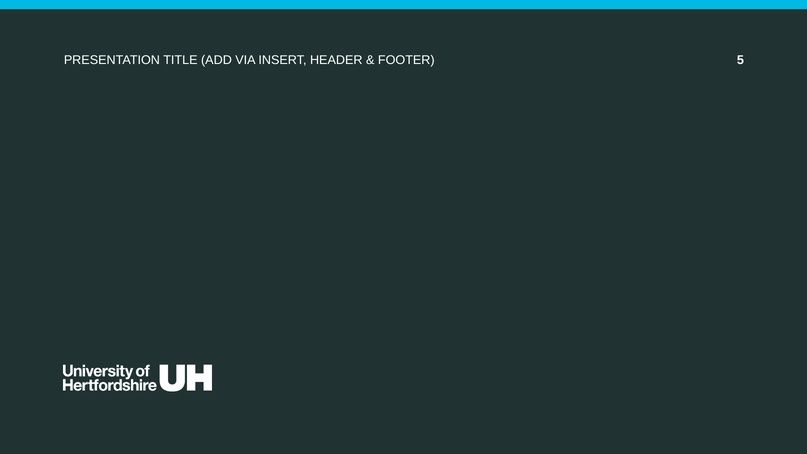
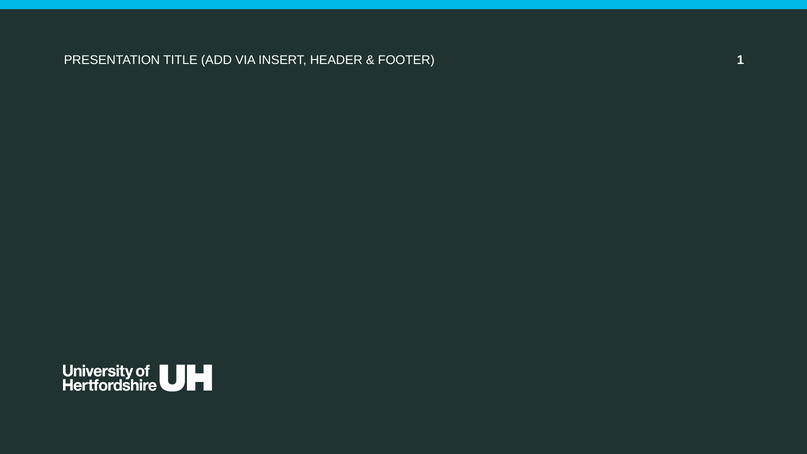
5: 5 -> 1
